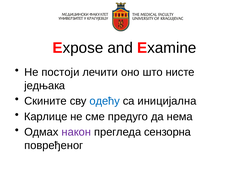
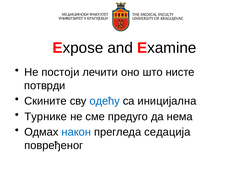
једњака: једњака -> потврди
Карлице: Карлице -> Турнике
након colour: purple -> blue
сензорна: сензорна -> седација
